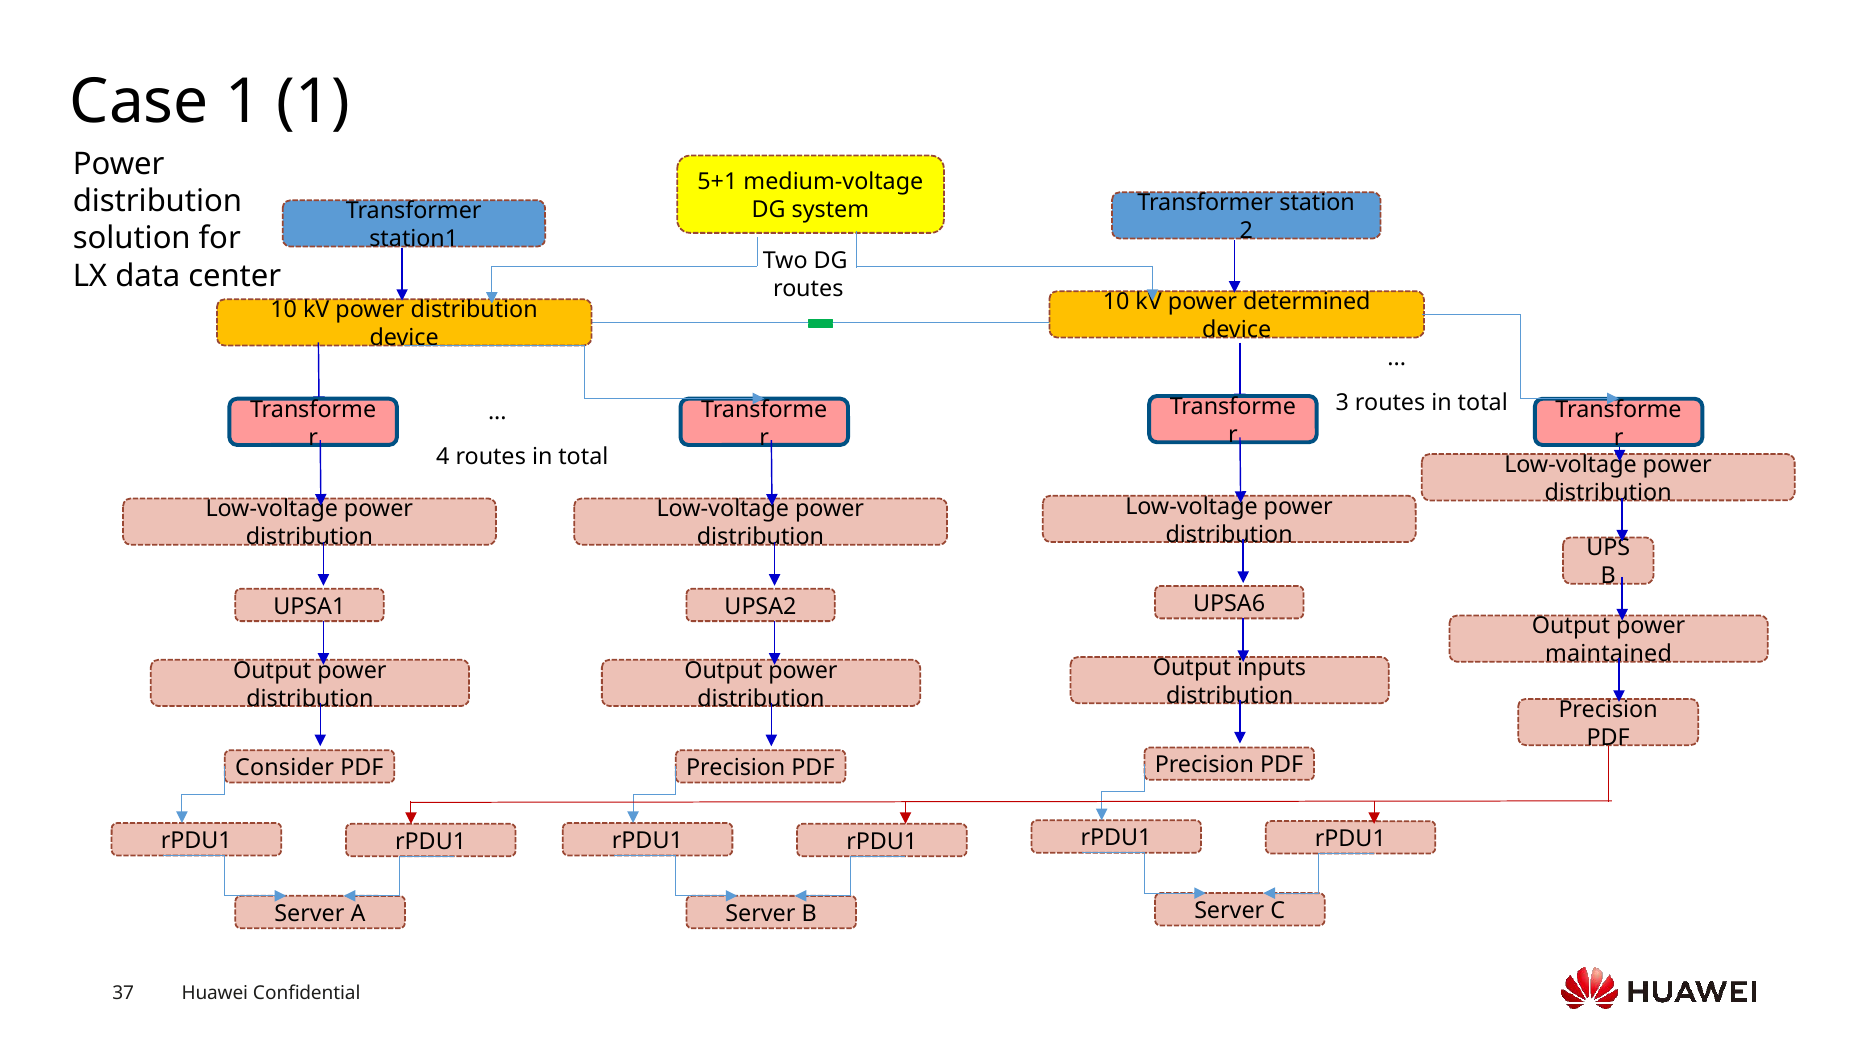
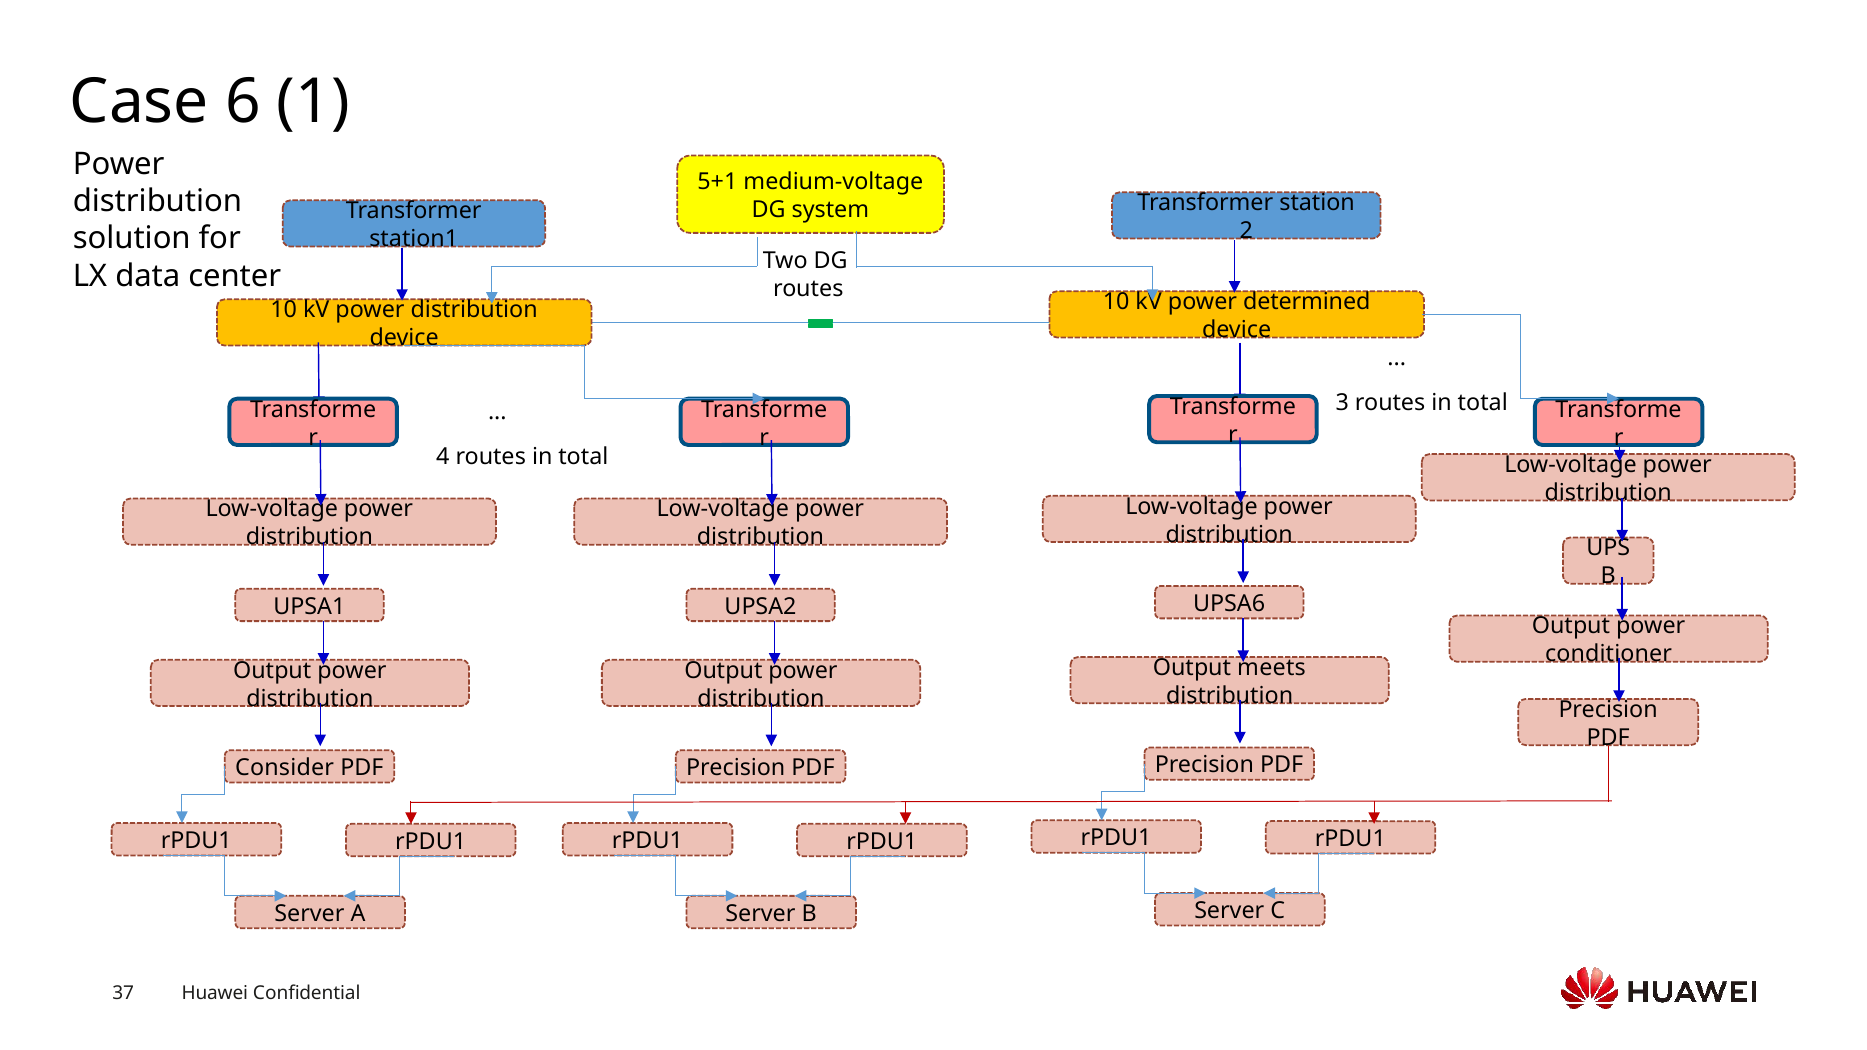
Case 1: 1 -> 6
maintained: maintained -> conditioner
inputs: inputs -> meets
